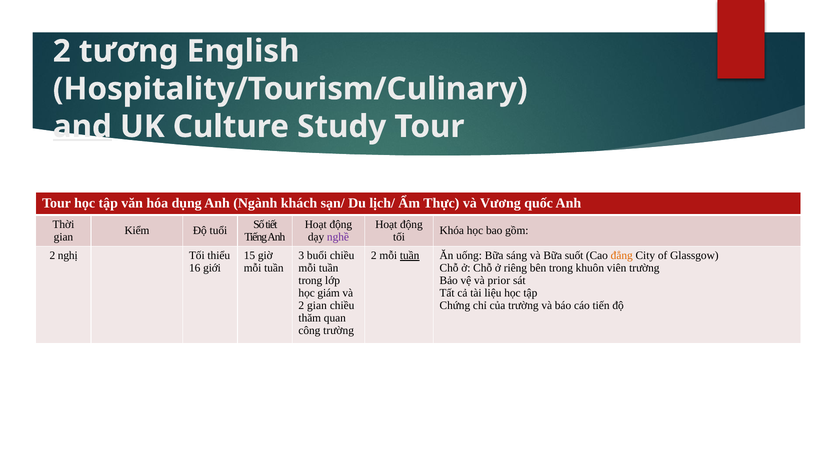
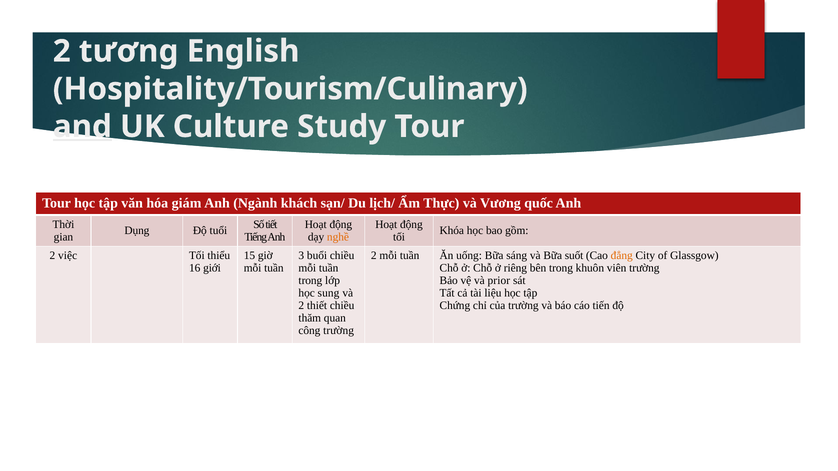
dụng: dụng -> giám
Kiểm: Kiểm -> Dụng
nghề colour: purple -> orange
nghị: nghị -> việc
tuần at (410, 256) underline: present -> none
giám: giám -> sung
2 gian: gian -> thiết
